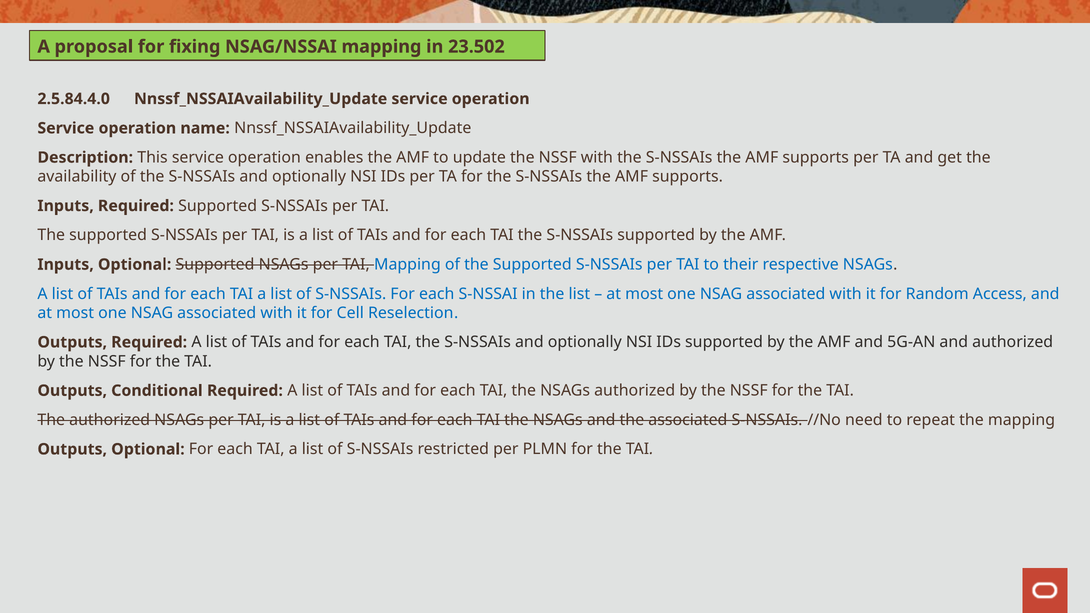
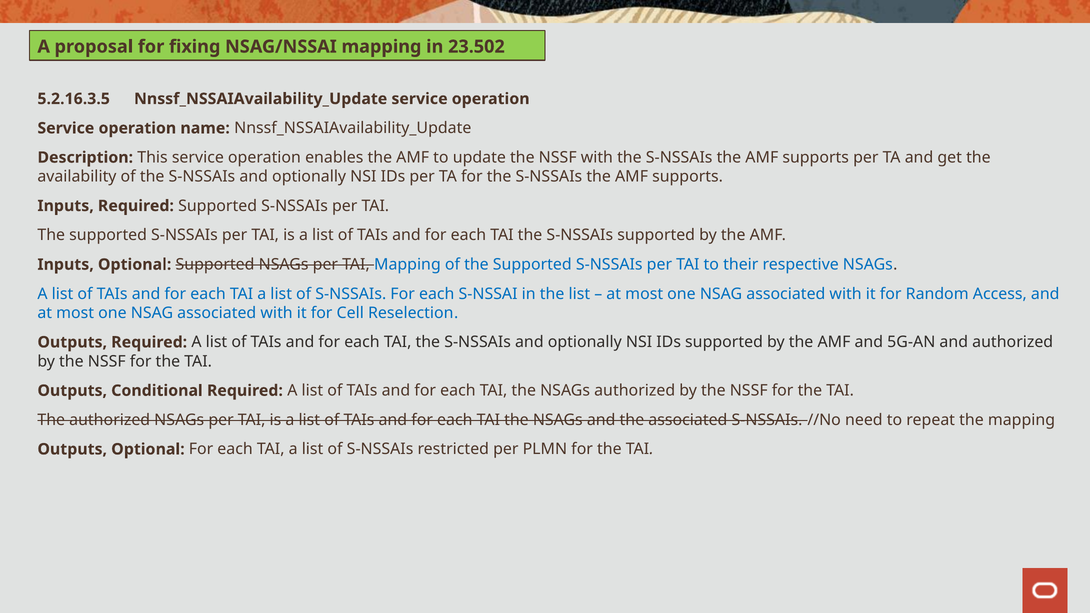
2.5.84.4.0: 2.5.84.4.0 -> 5.2.16.3.5
